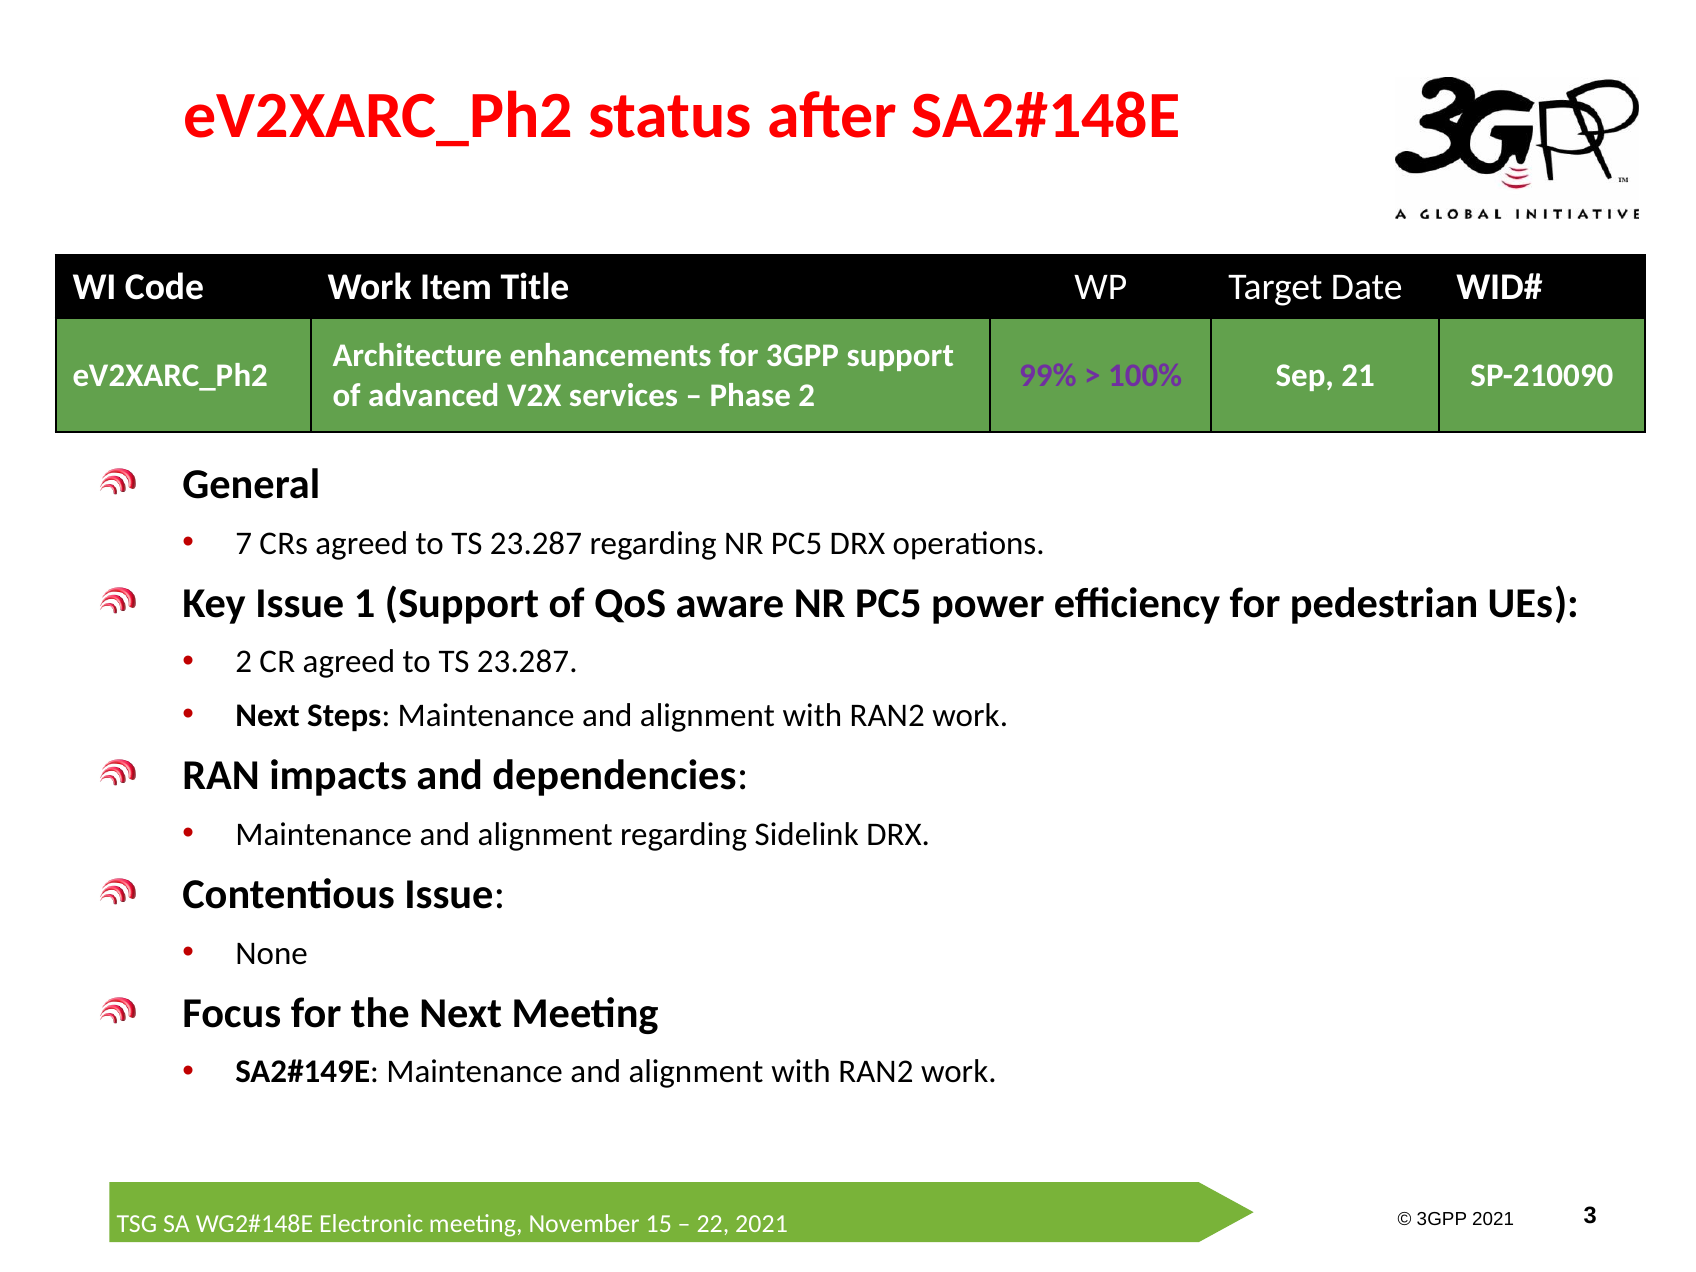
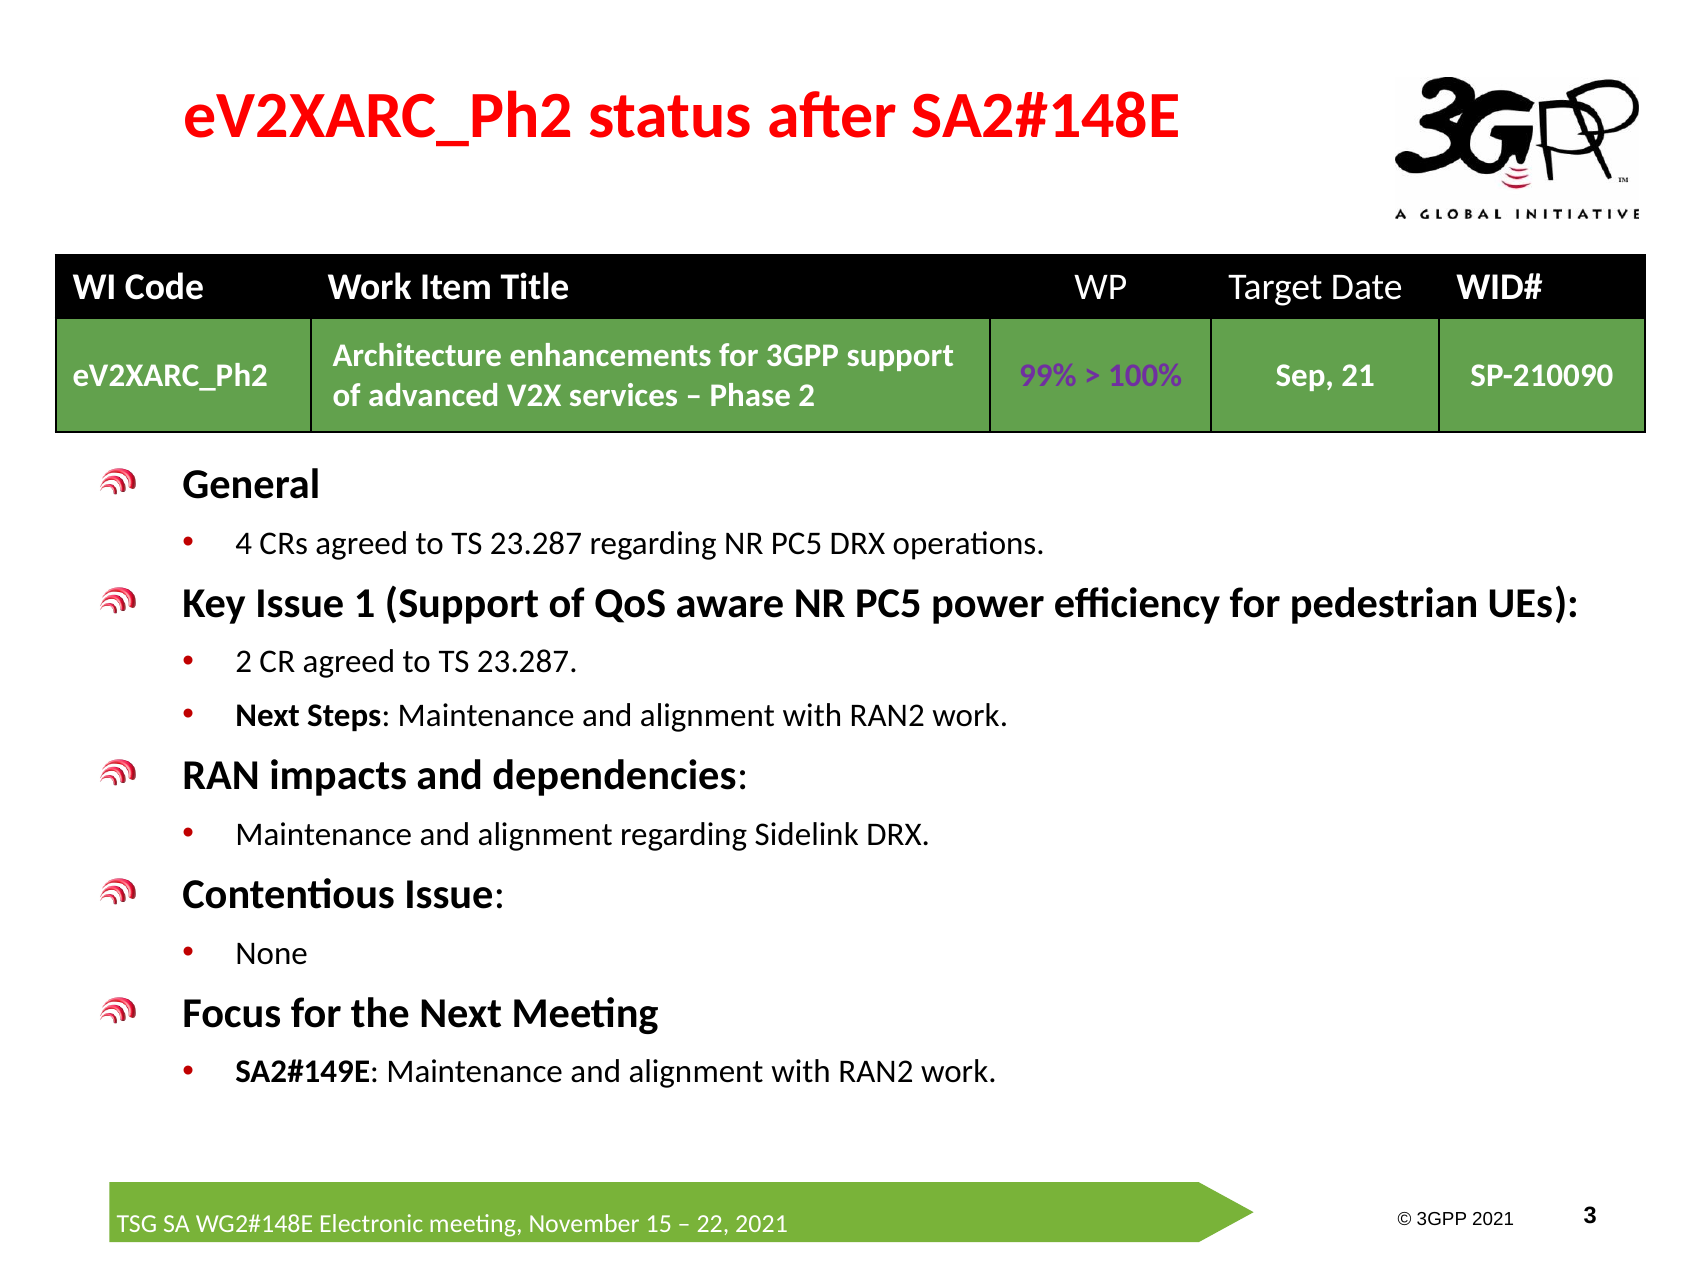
7: 7 -> 4
